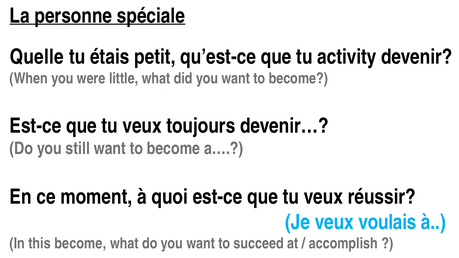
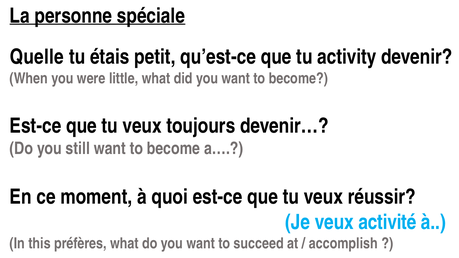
voulais: voulais -> activité
this become: become -> préfères
